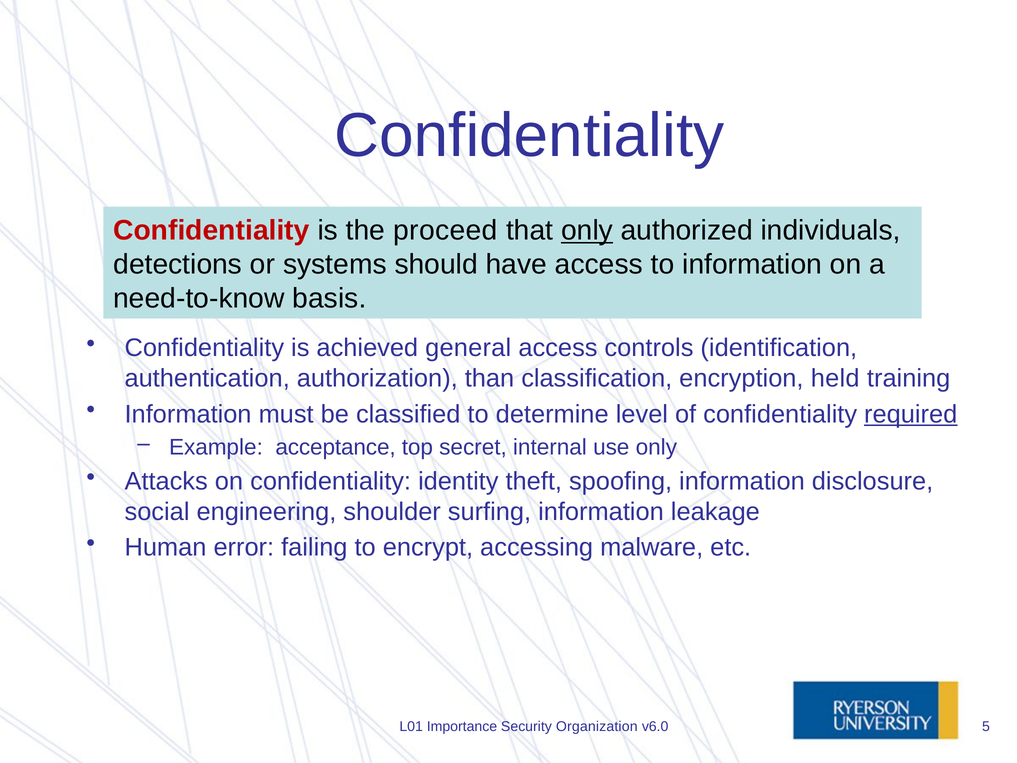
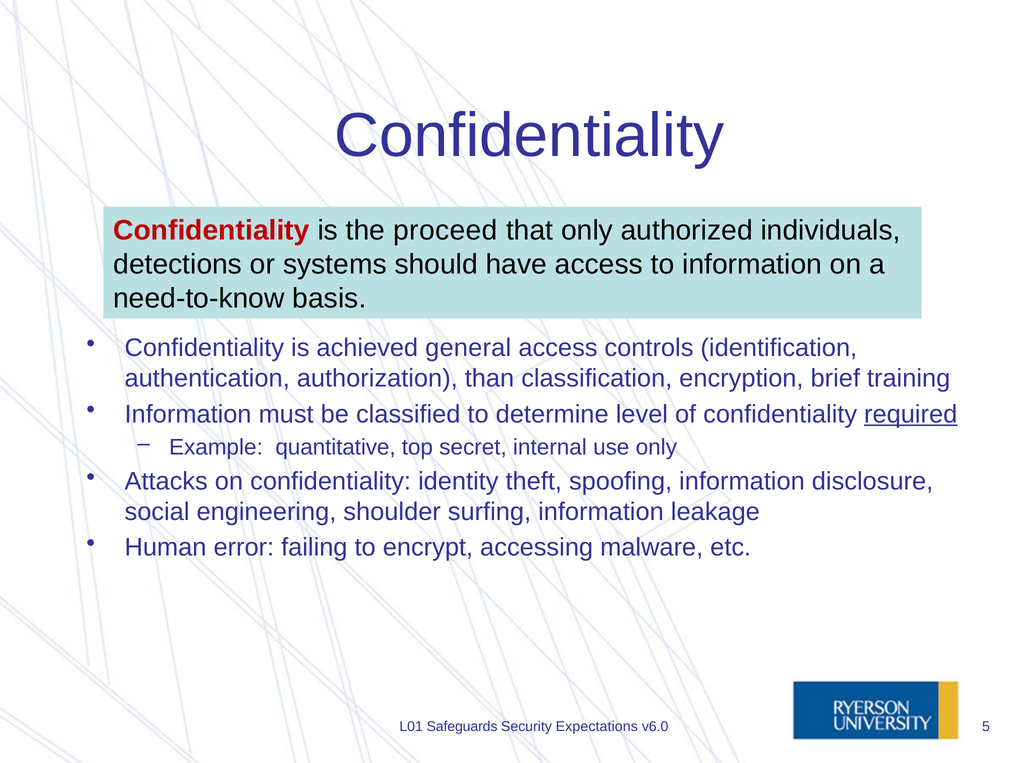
only at (587, 231) underline: present -> none
held: held -> brief
acceptance: acceptance -> quantitative
Importance: Importance -> Safeguards
Organization: Organization -> Expectations
